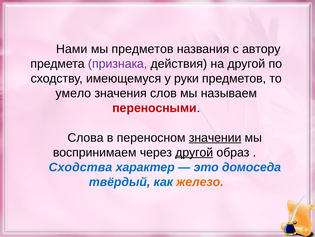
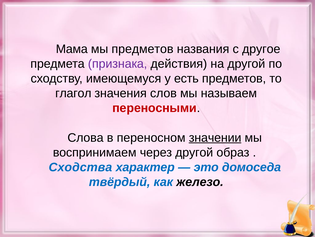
Нами: Нами -> Мама
автору: автору -> другое
руки: руки -> есть
умело: умело -> глагол
другой at (194, 152) underline: present -> none
железо colour: orange -> black
